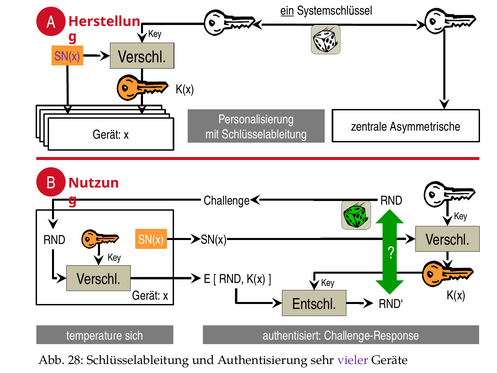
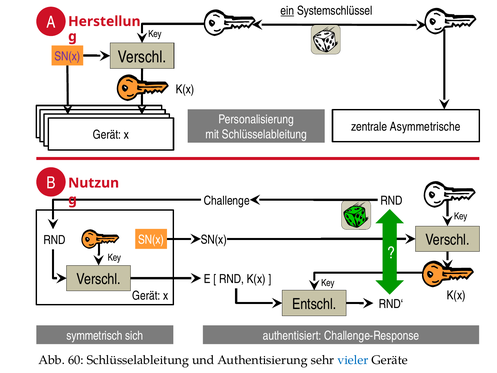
temperature: temperature -> symmetrisch
28: 28 -> 60
vieler colour: purple -> blue
